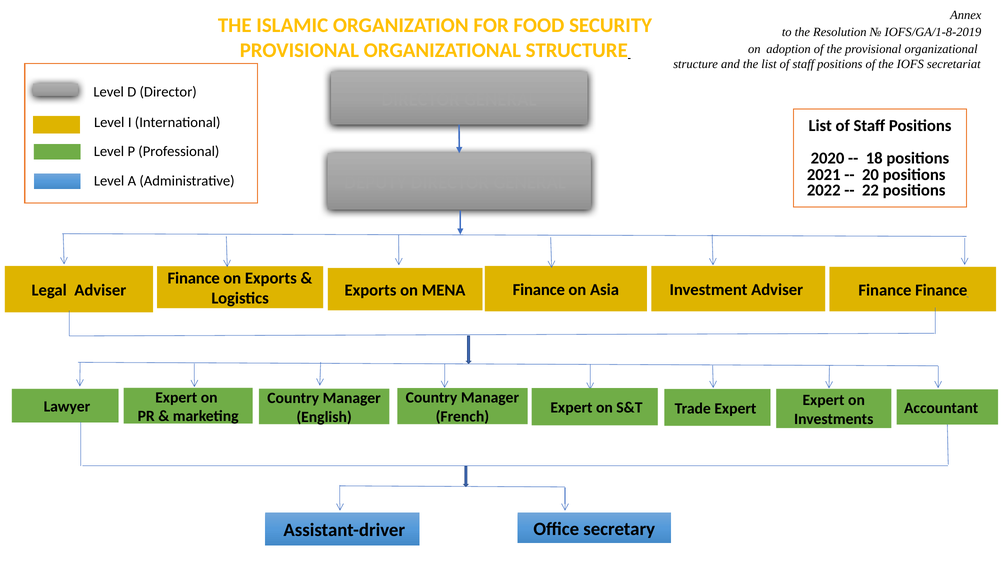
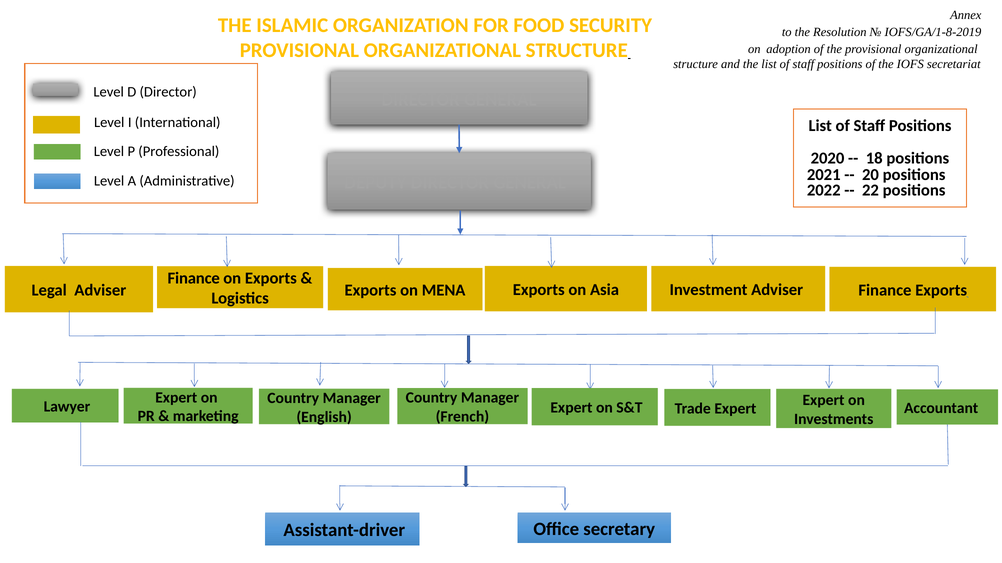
Finance at (539, 290): Finance -> Exports
Finance Finance: Finance -> Exports
